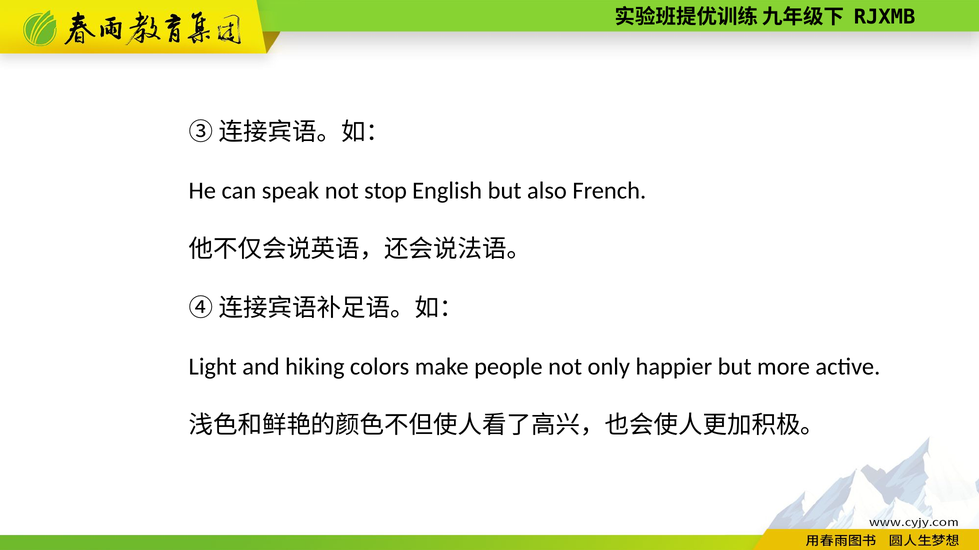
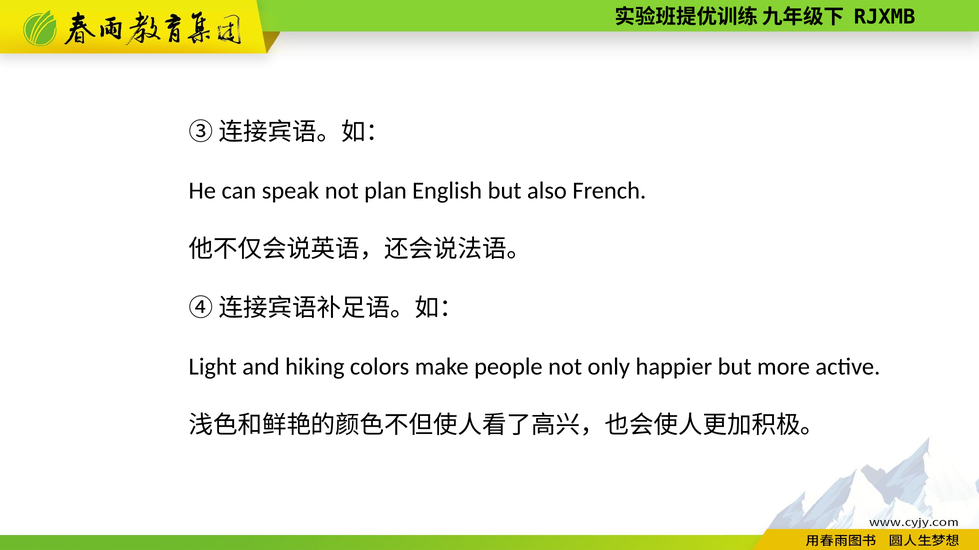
stop: stop -> plan
